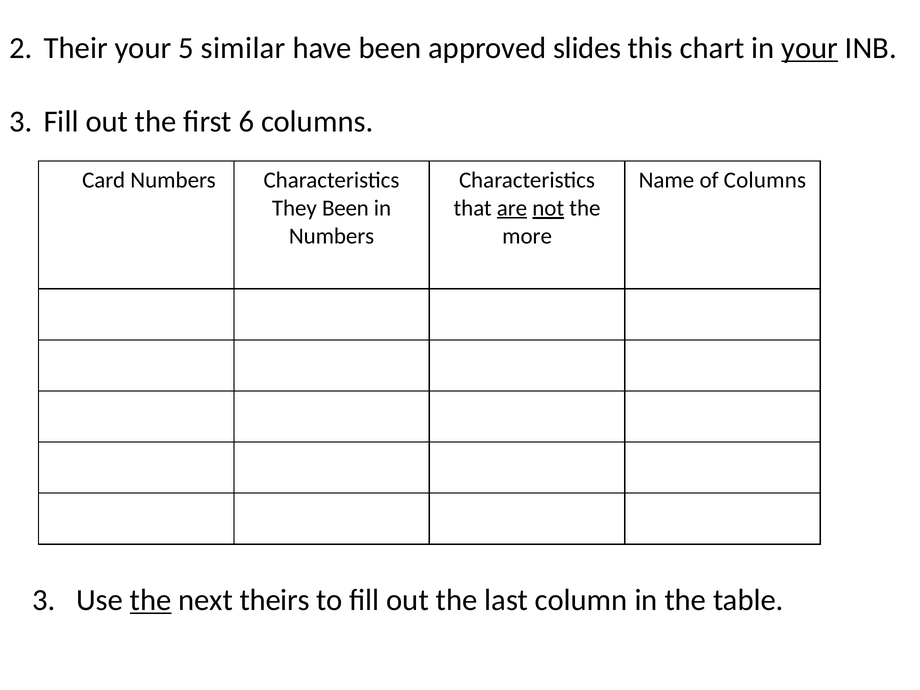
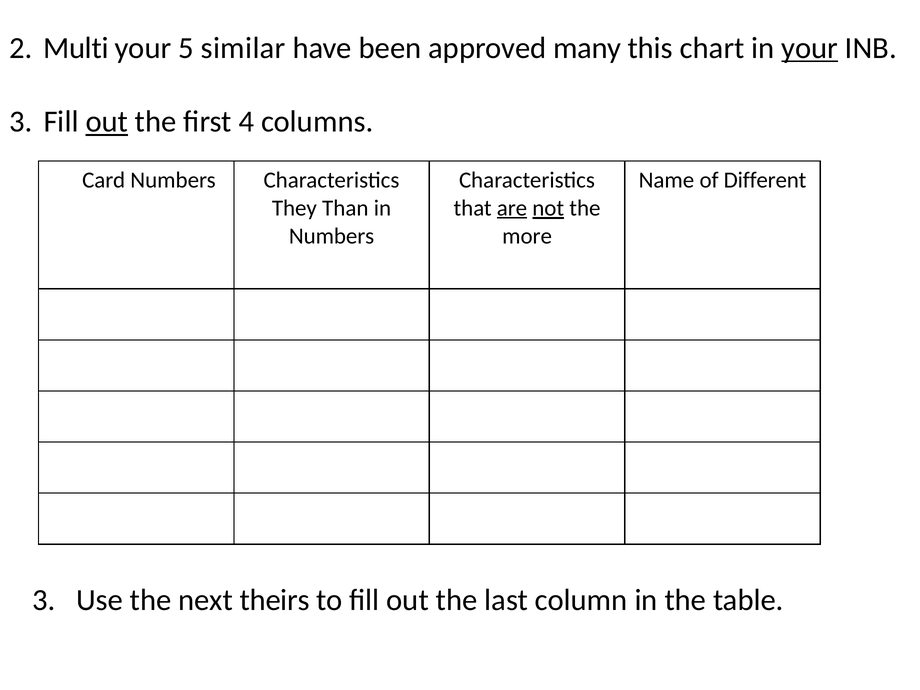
Their: Their -> Multi
slides: slides -> many
out at (107, 122) underline: none -> present
6: 6 -> 4
of Columns: Columns -> Different
They Been: Been -> Than
the at (151, 600) underline: present -> none
